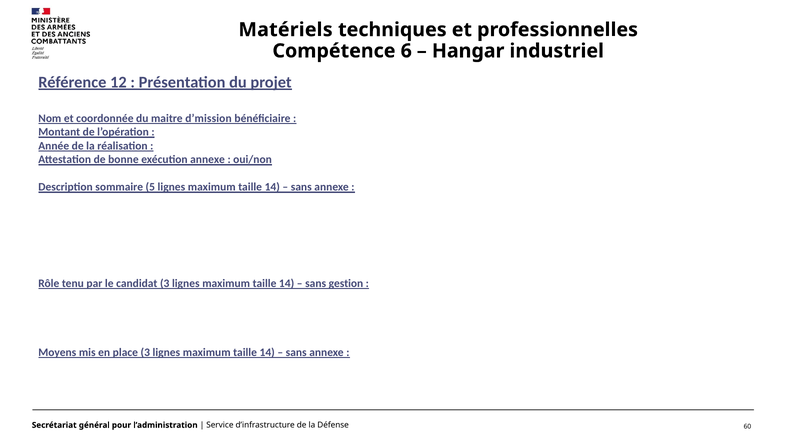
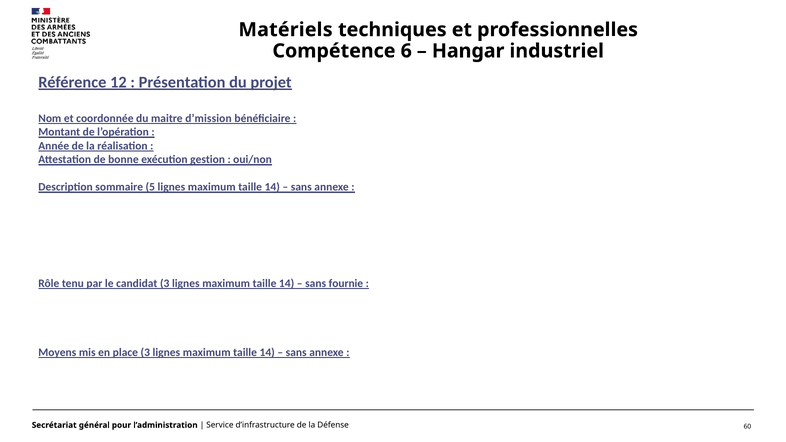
exécution annexe: annexe -> gestion
gestion: gestion -> fournie
